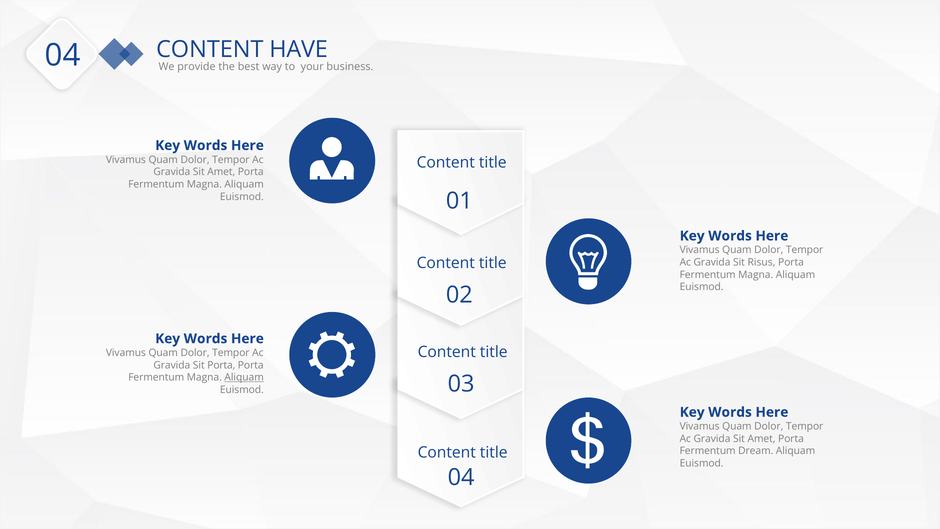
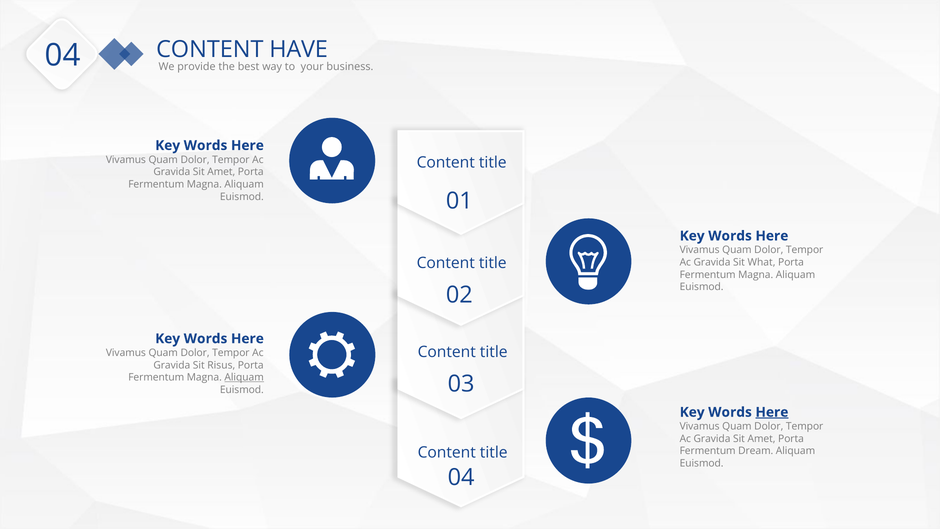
Risus: Risus -> What
Sit Porta: Porta -> Risus
Here at (772, 412) underline: none -> present
